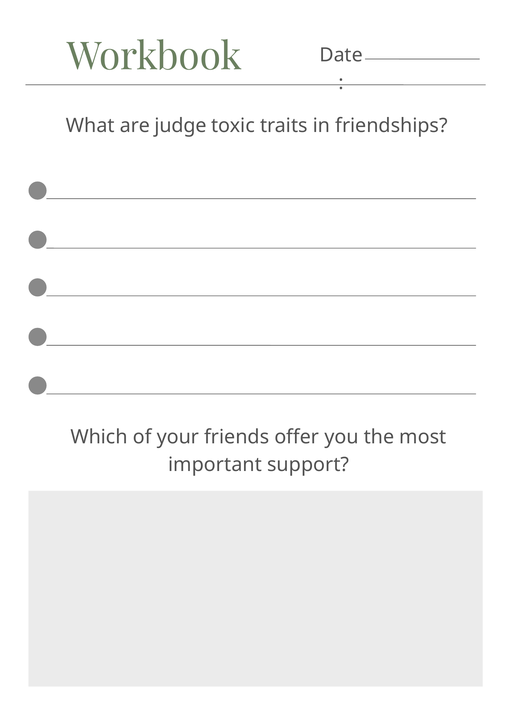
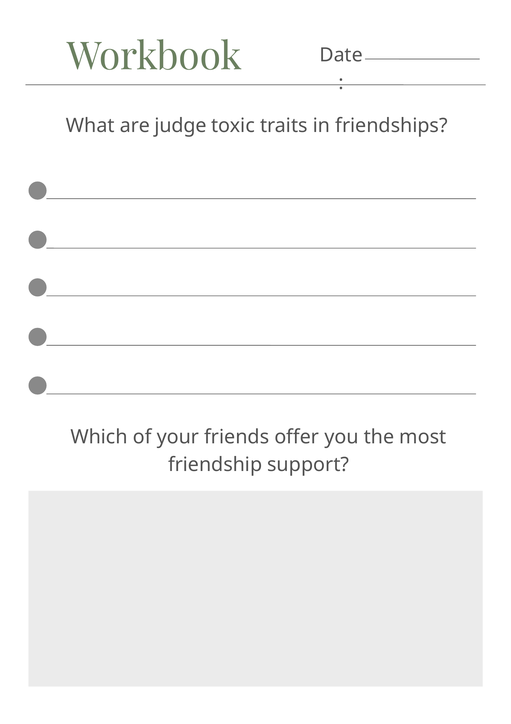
important: important -> friendship
